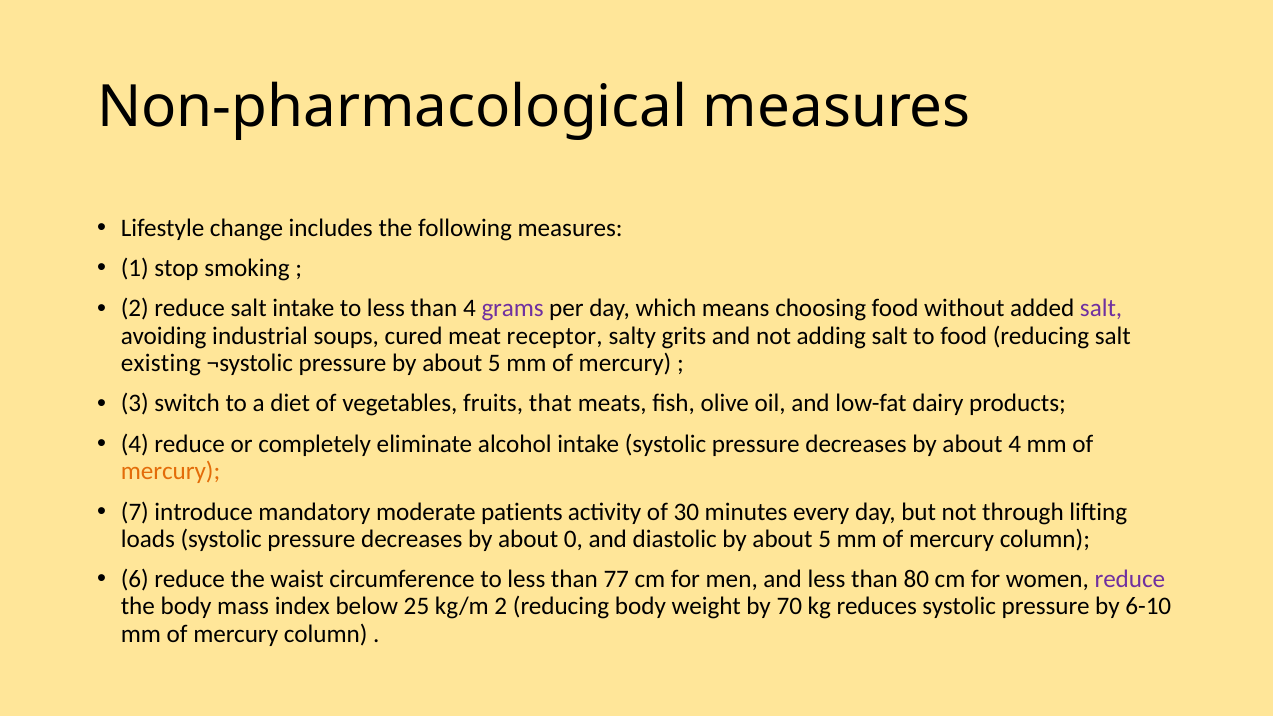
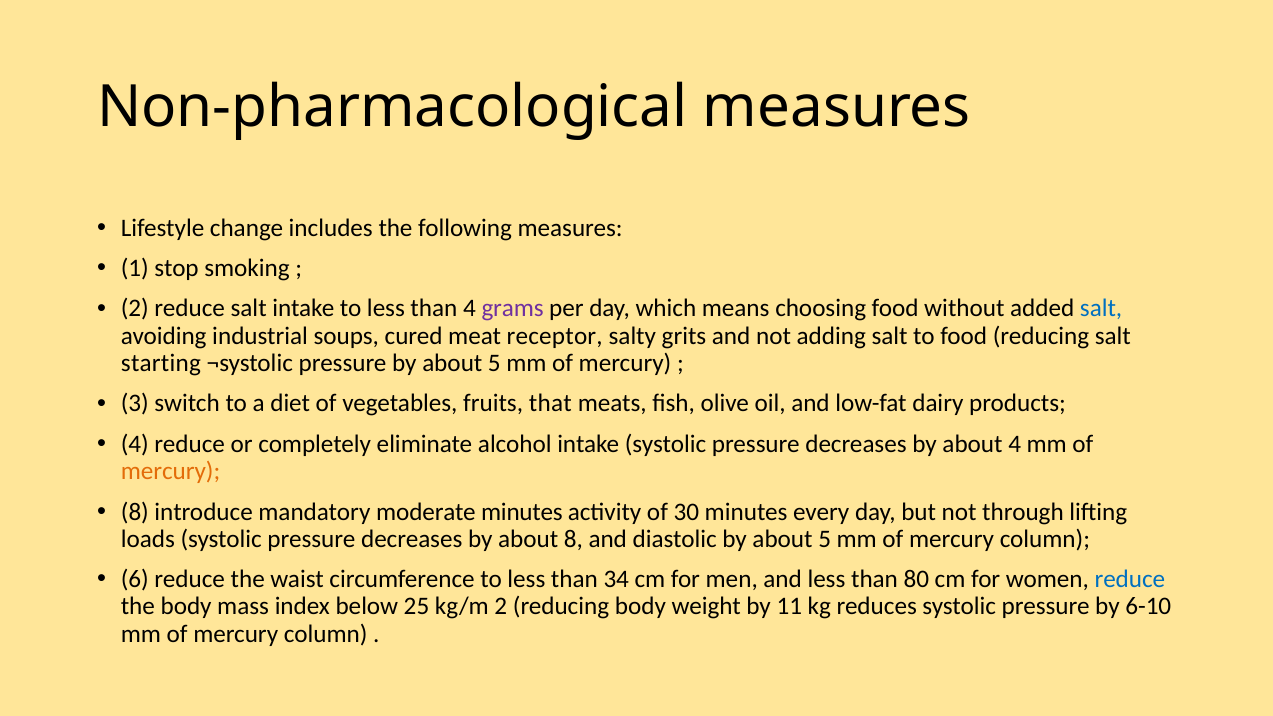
salt at (1101, 309) colour: purple -> blue
existing: existing -> starting
7 at (135, 512): 7 -> 8
moderate patients: patients -> minutes
about 0: 0 -> 8
77: 77 -> 34
reduce at (1130, 579) colour: purple -> blue
70: 70 -> 11
